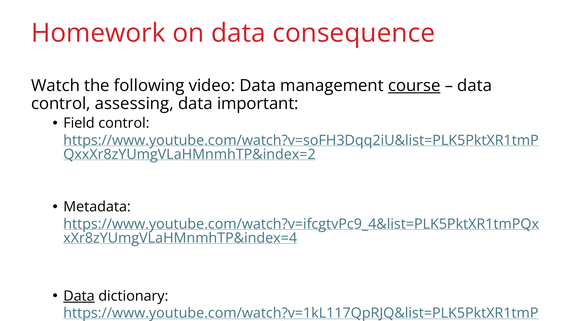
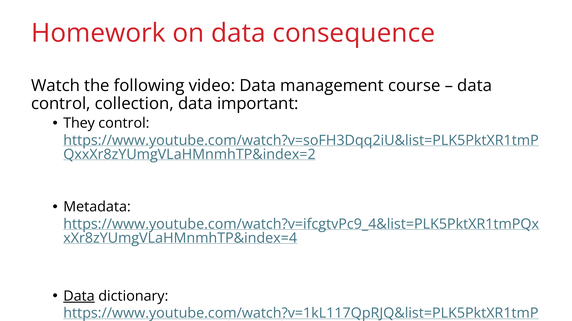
course underline: present -> none
assessing: assessing -> collection
Field: Field -> They
